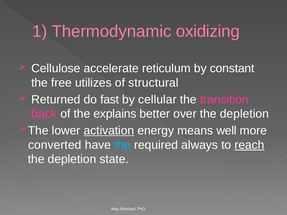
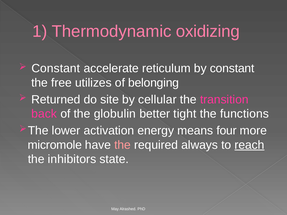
Cellulose at (56, 69): Cellulose -> Constant
structural: structural -> belonging
fast: fast -> site
explains: explains -> globulin
over: over -> tight
depletion at (244, 114): depletion -> functions
activation underline: present -> none
well: well -> four
converted: converted -> micromole
the at (123, 145) colour: light blue -> pink
depletion at (72, 159): depletion -> inhibitors
